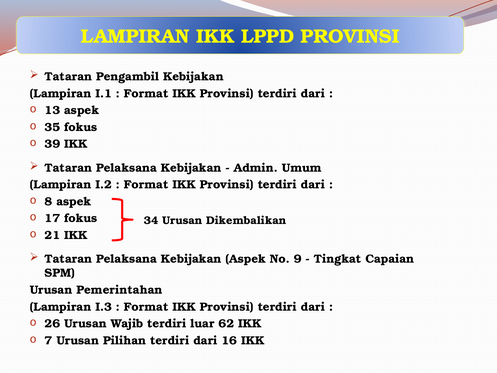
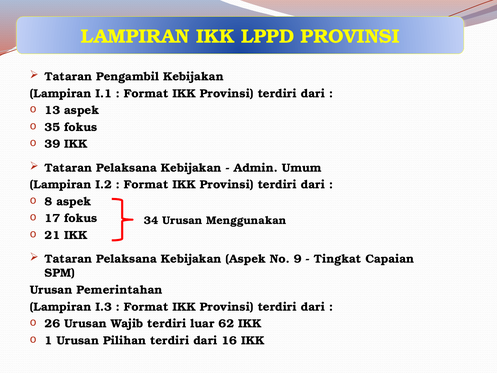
Dikembalikan: Dikembalikan -> Menggunakan
7: 7 -> 1
